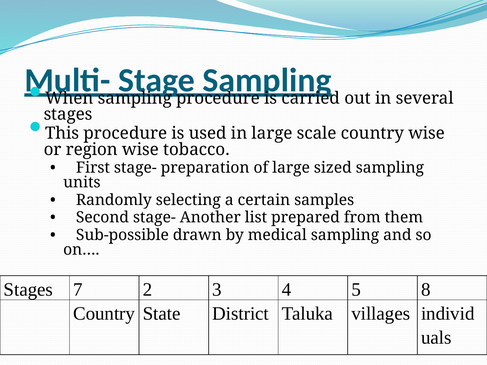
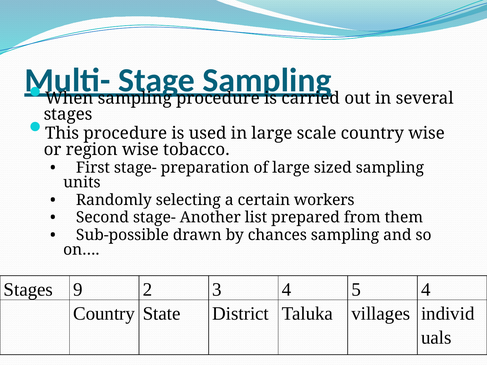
samples: samples -> workers
medical: medical -> chances
7: 7 -> 9
5 8: 8 -> 4
